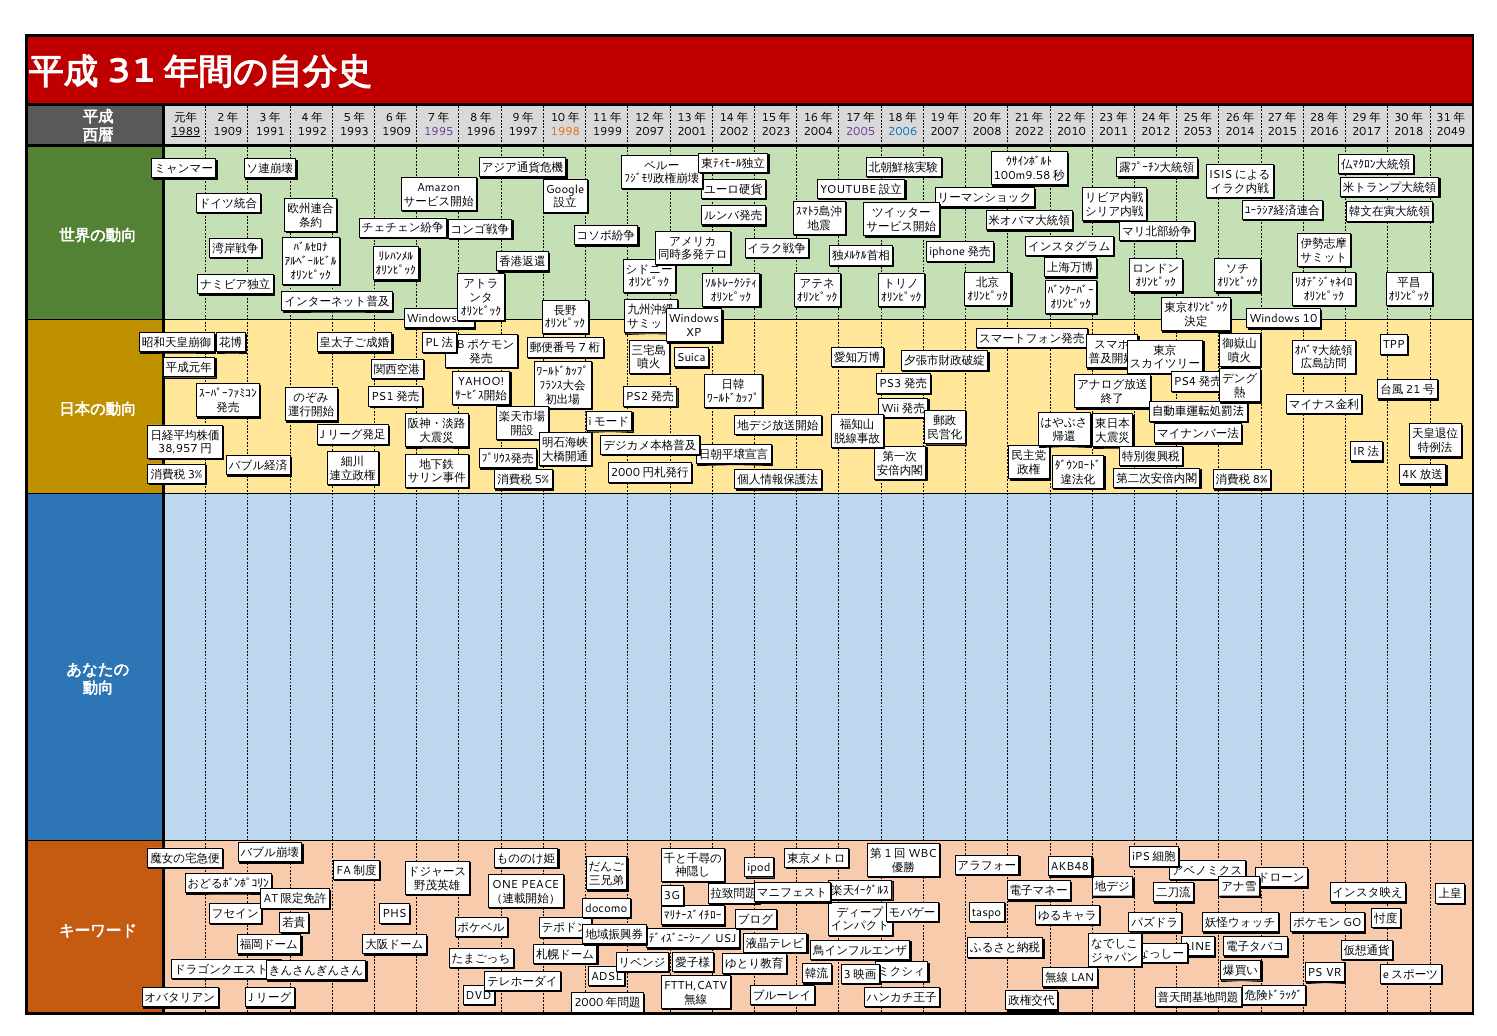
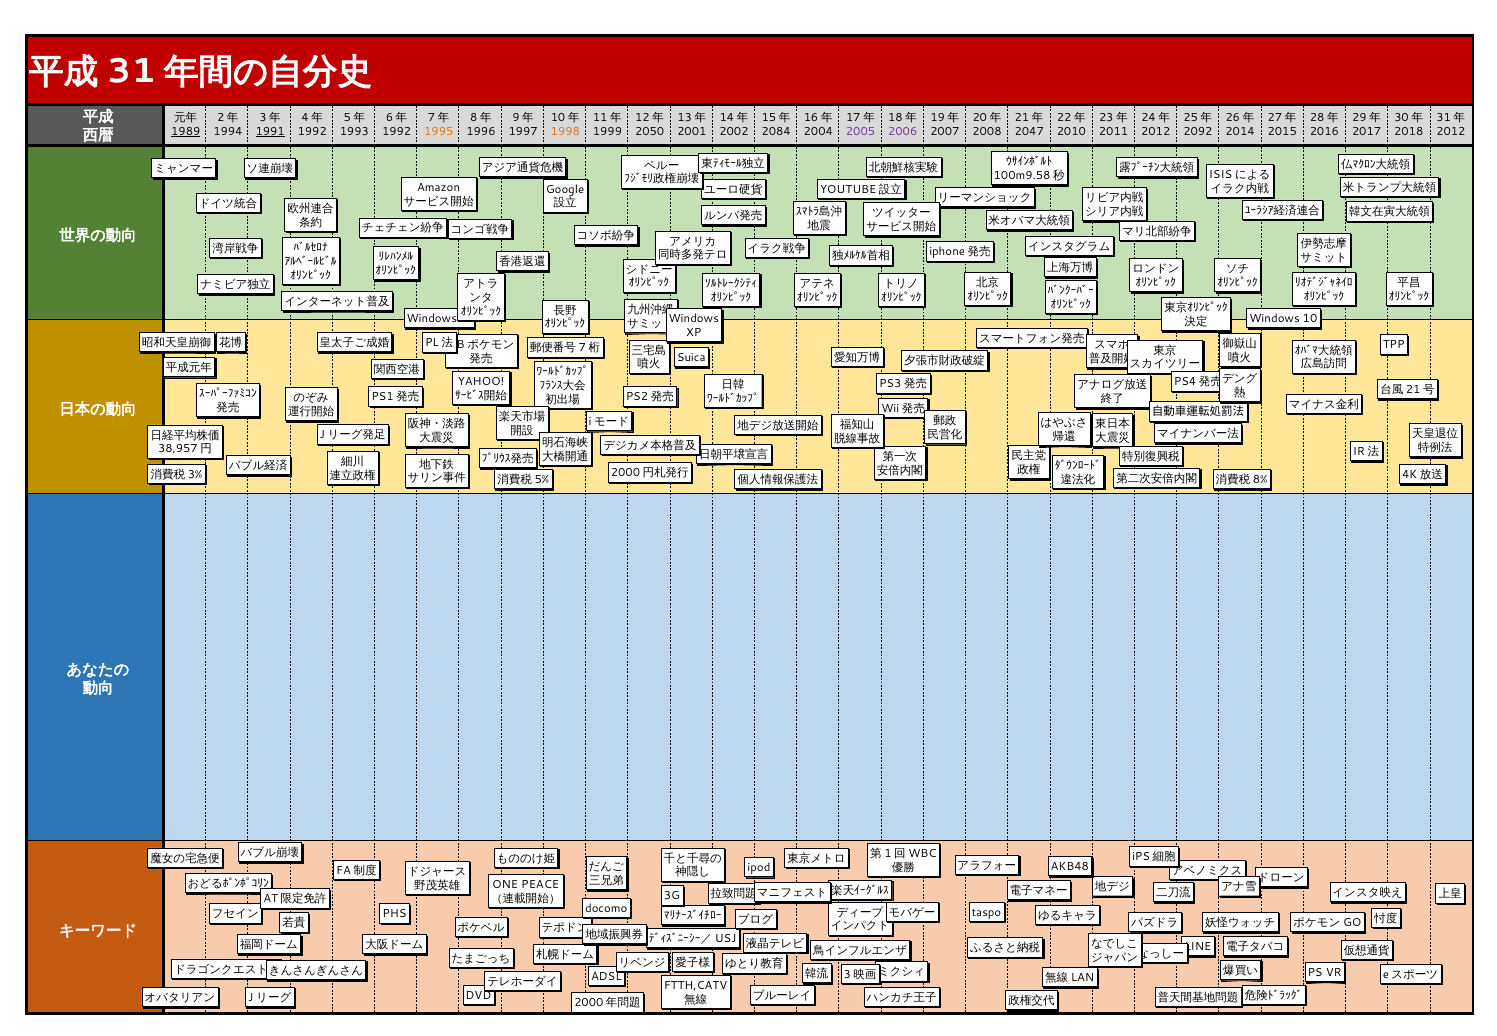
1909 at (228, 132): 1909 -> 1994
1991 underline: none -> present
1909 at (397, 132): 1909 -> 1992
1995 colour: purple -> orange
2097: 2097 -> 2050
2023: 2023 -> 2084
2006 colour: blue -> purple
2022: 2022 -> 2047
2053: 2053 -> 2092
2049 at (1451, 132): 2049 -> 2012
